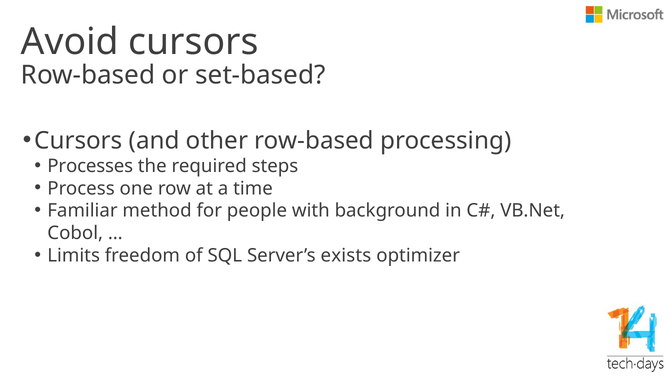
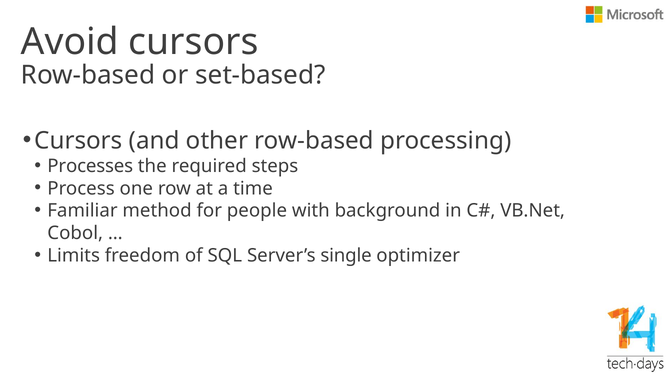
exists: exists -> single
